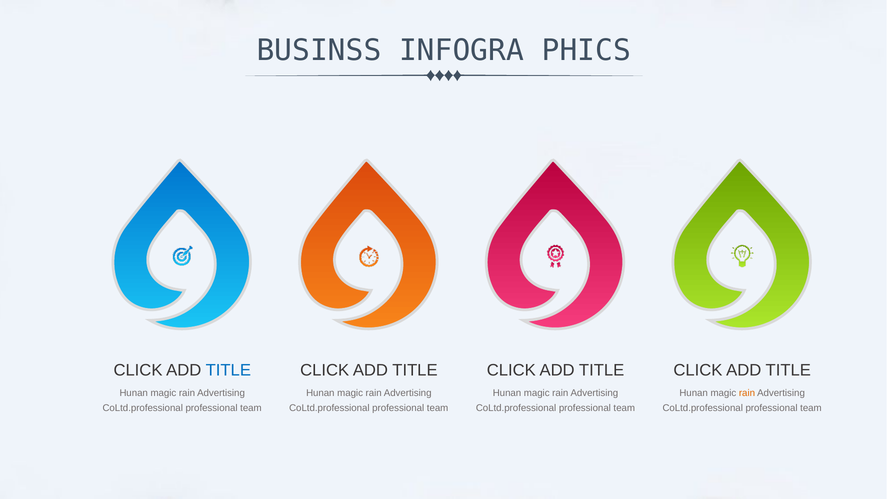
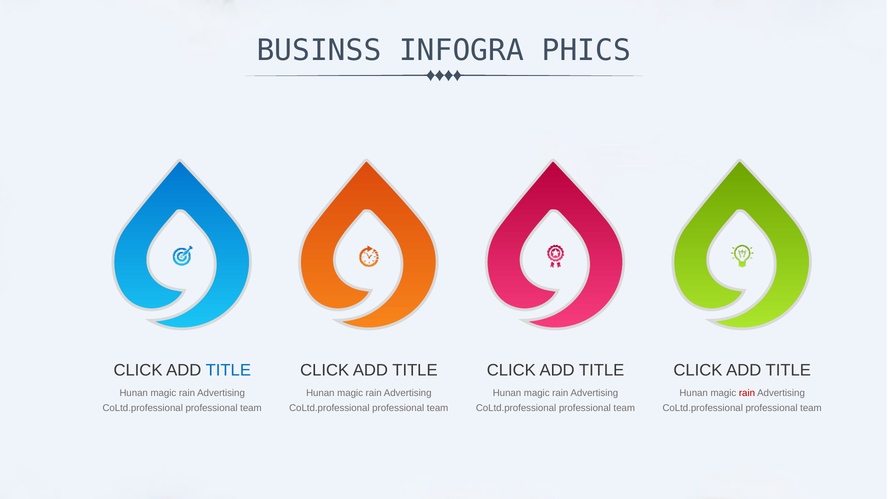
rain at (747, 394) colour: orange -> red
